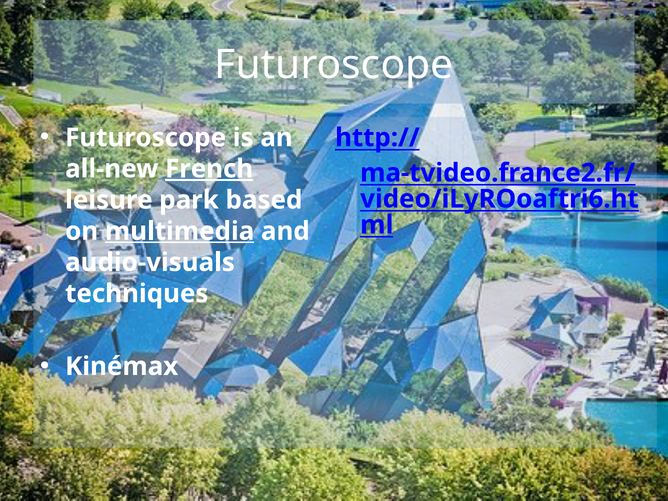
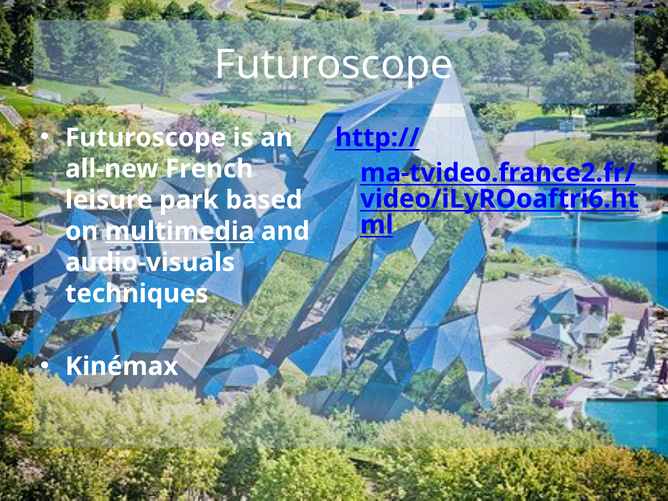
French underline: present -> none
